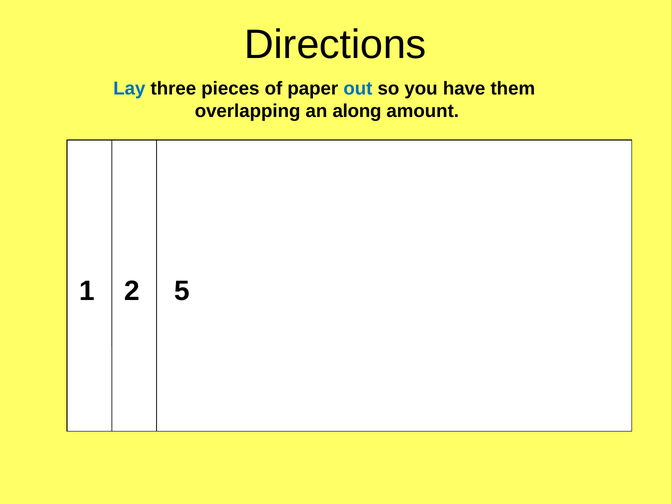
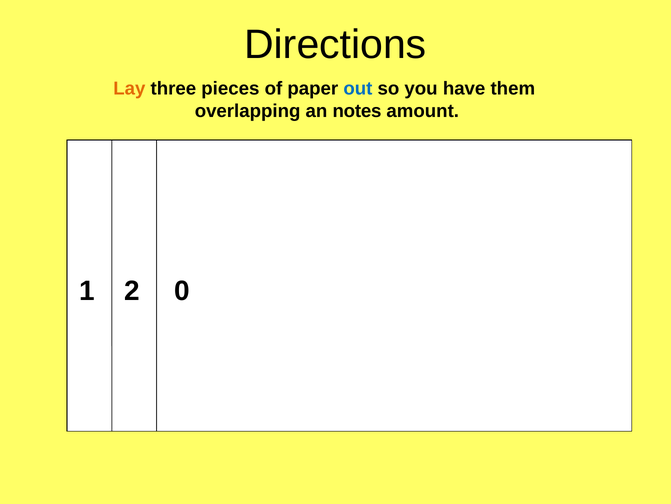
Lay colour: blue -> orange
along: along -> notes
5: 5 -> 0
